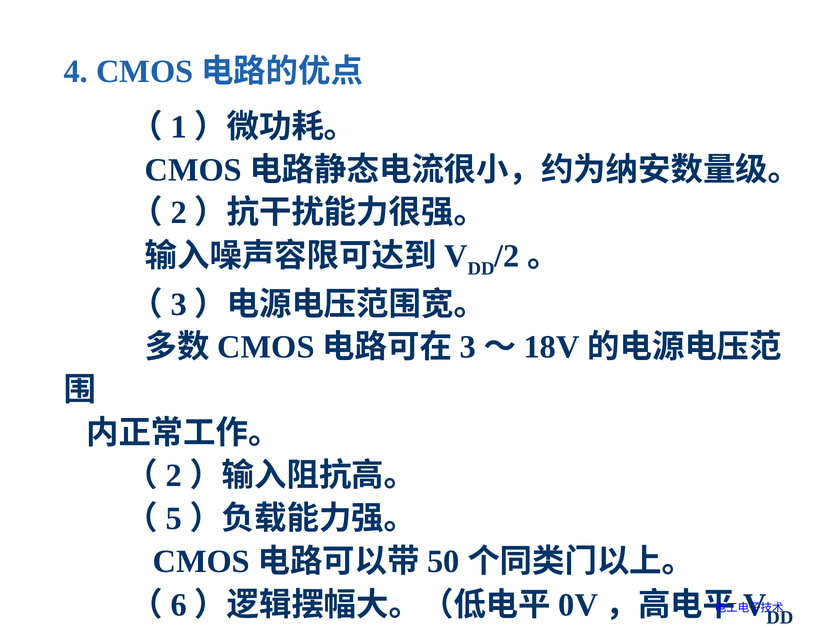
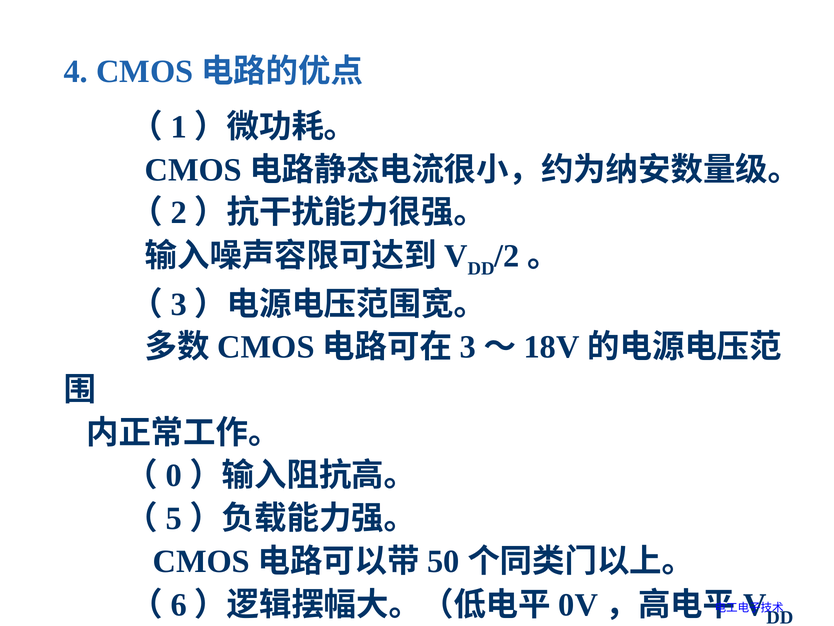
2 at (174, 475): 2 -> 0
